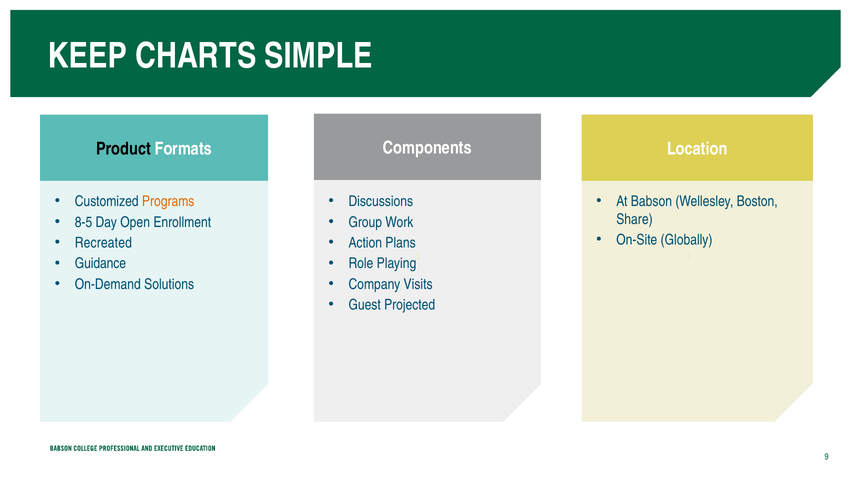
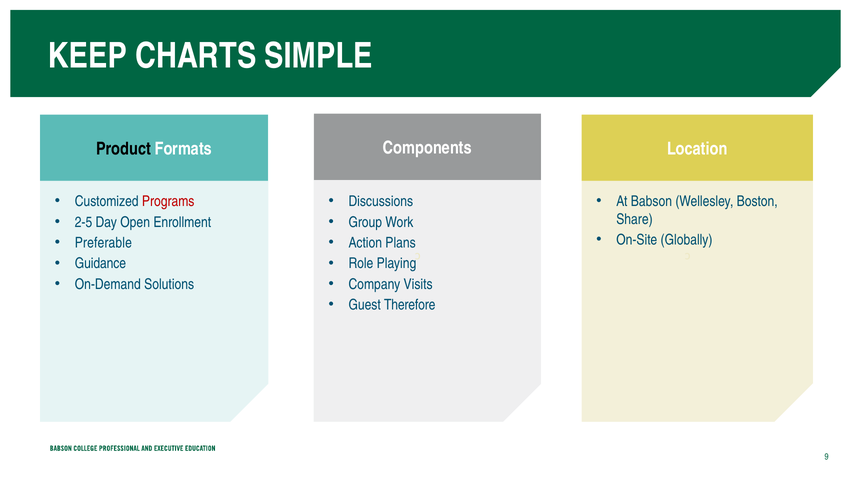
Programs colour: orange -> red
8-5: 8-5 -> 2-5
Recreated: Recreated -> Preferable
Projected: Projected -> Therefore
